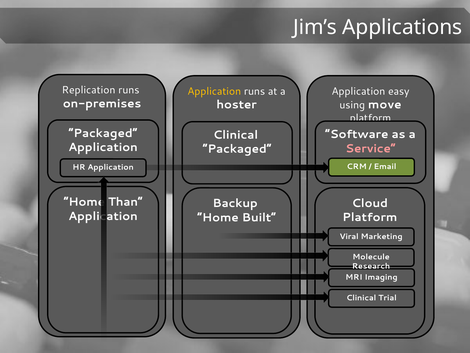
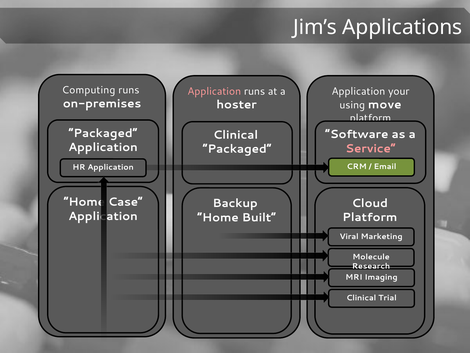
Replication: Replication -> Computing
Application at (214, 91) colour: yellow -> pink
easy: easy -> your
Than: Than -> Case
